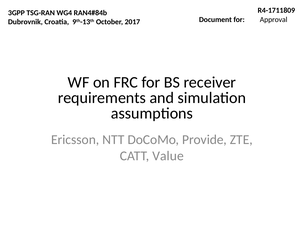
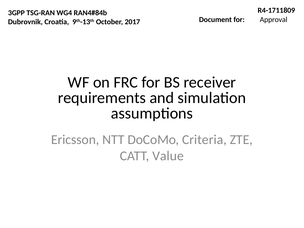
Provide: Provide -> Criteria
